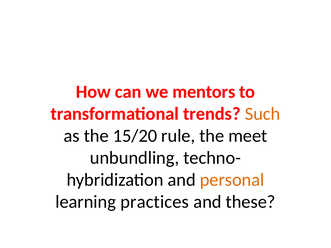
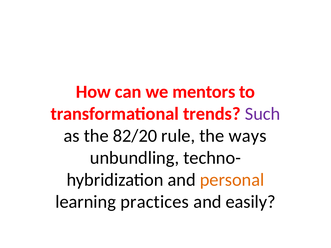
Such colour: orange -> purple
15/20: 15/20 -> 82/20
meet: meet -> ways
these: these -> easily
